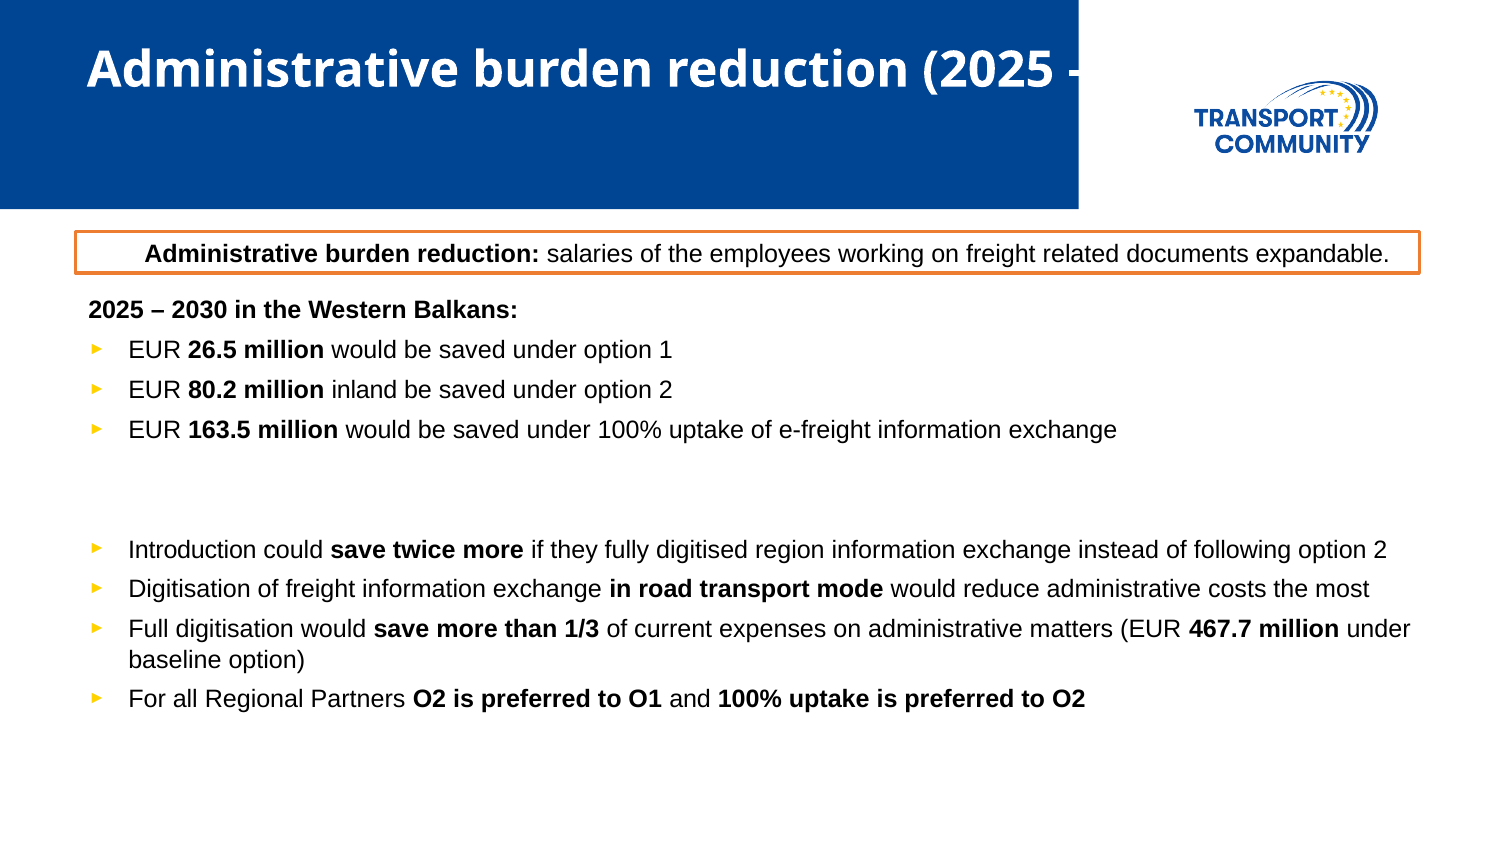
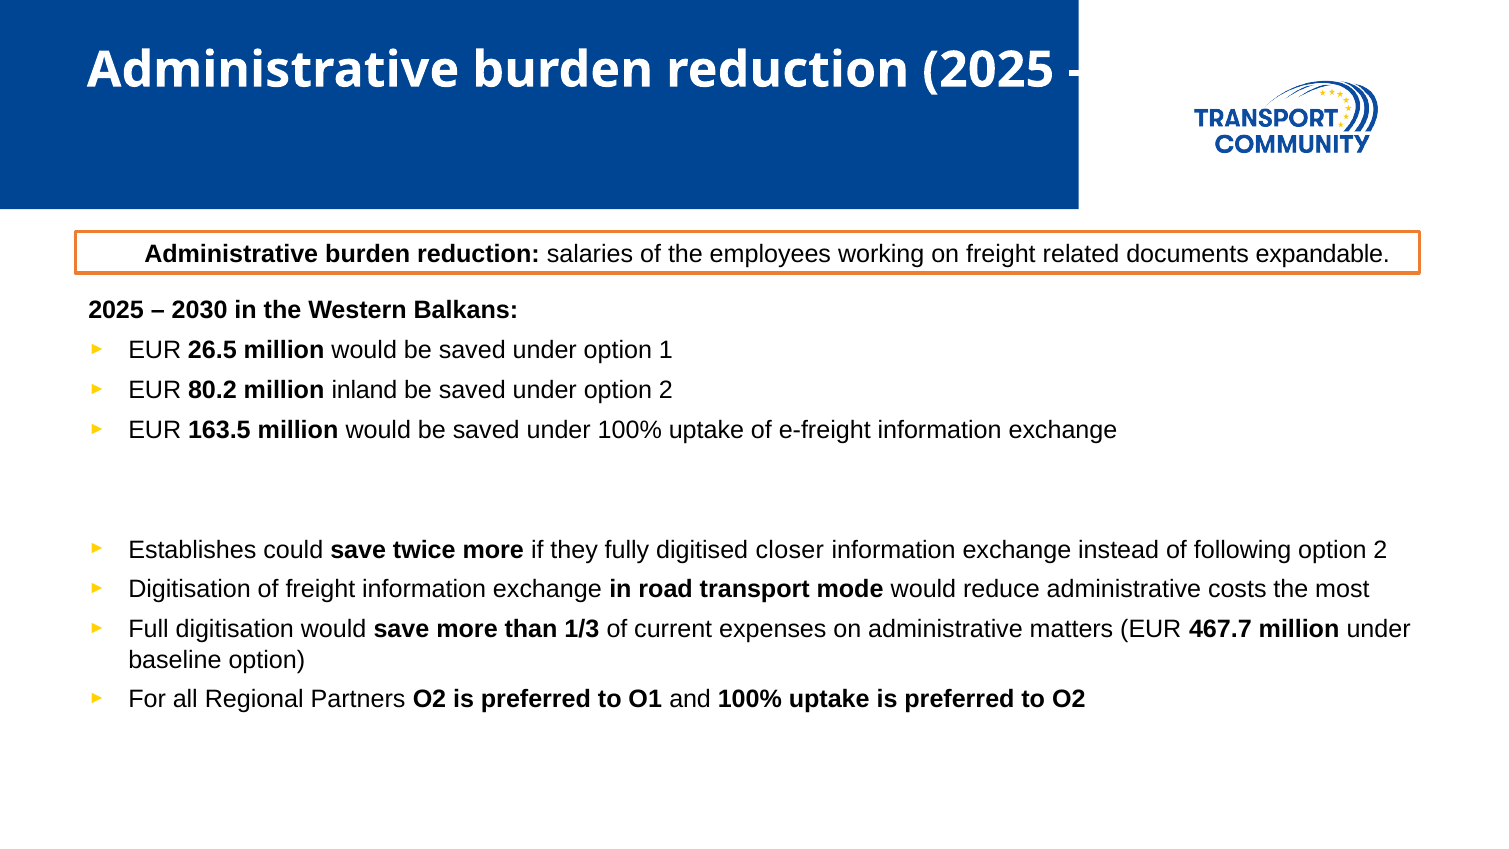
Introduction: Introduction -> Establishes
region: region -> closer
